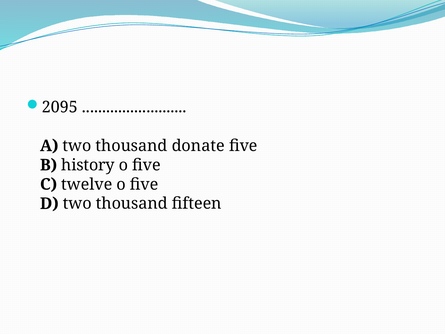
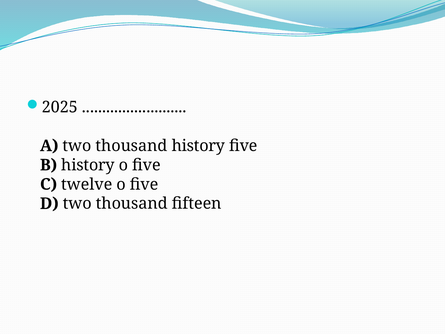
2095: 2095 -> 2025
thousand donate: donate -> history
